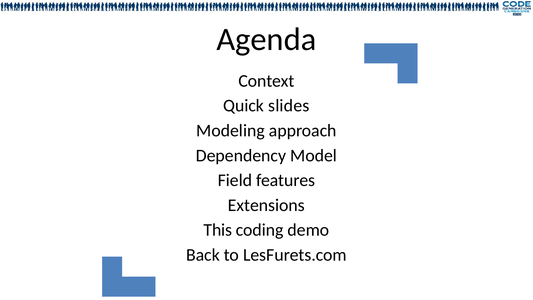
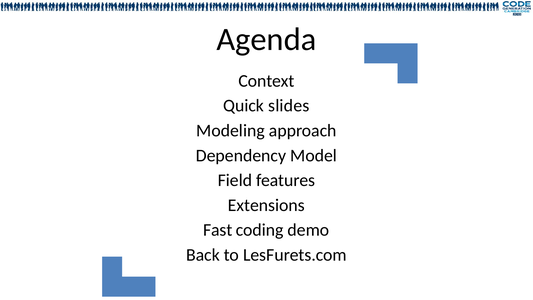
This: This -> Fast
